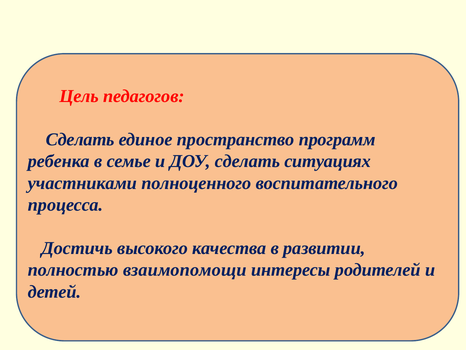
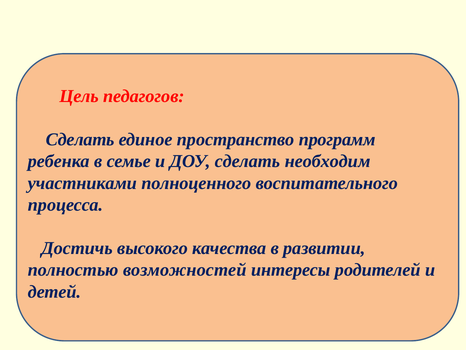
ситуациях: ситуациях -> необходим
взаимопомощи: взаимопомощи -> возможностей
